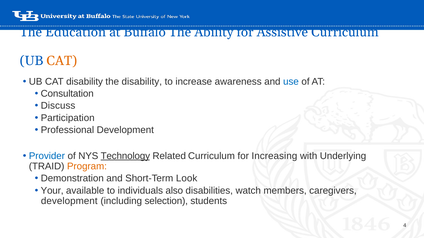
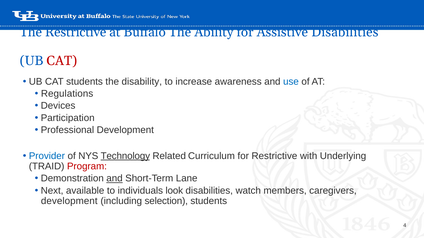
The Education: Education -> Restrictive
Assistive Curriculum: Curriculum -> Disabilities
CAT at (62, 61) colour: orange -> red
CAT disability: disability -> students
Consultation: Consultation -> Regulations
Discuss: Discuss -> Devices
for Increasing: Increasing -> Restrictive
Program colour: orange -> red
and at (115, 179) underline: none -> present
Look: Look -> Lane
Your: Your -> Next
also: also -> look
